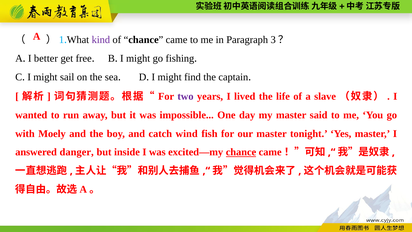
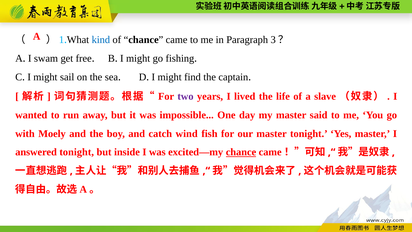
kind colour: purple -> blue
better: better -> swam
answered danger: danger -> tonight
